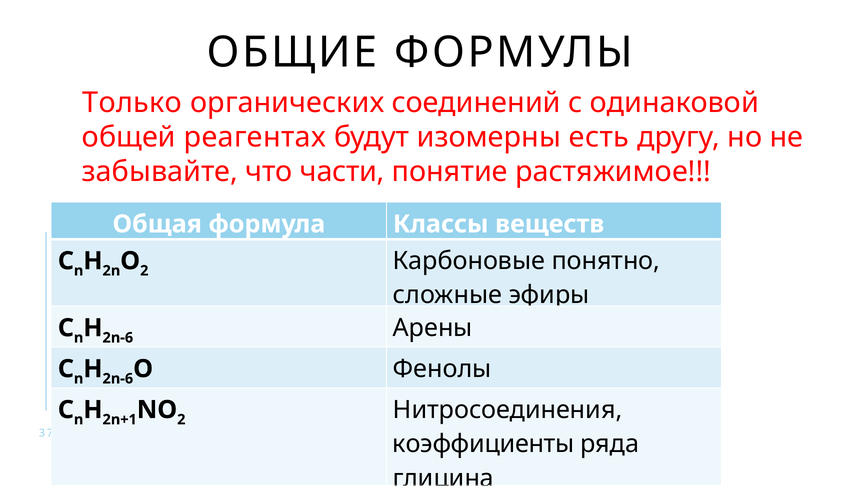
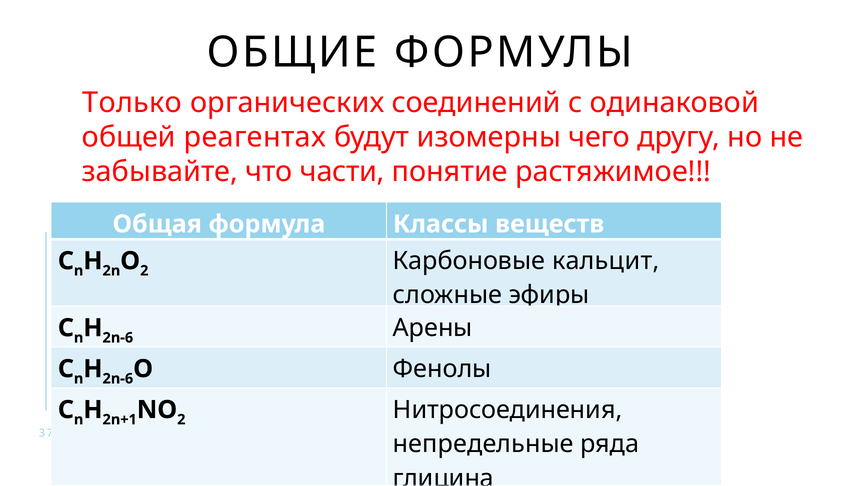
есть: есть -> чего
понятно: понятно -> кальцит
коэффициенты: коэффициенты -> непредельные
